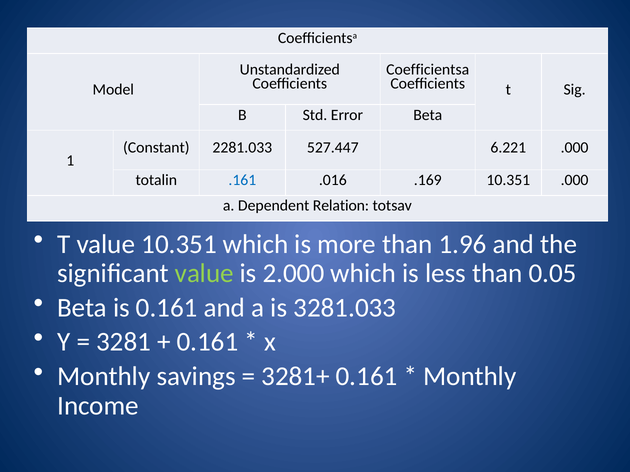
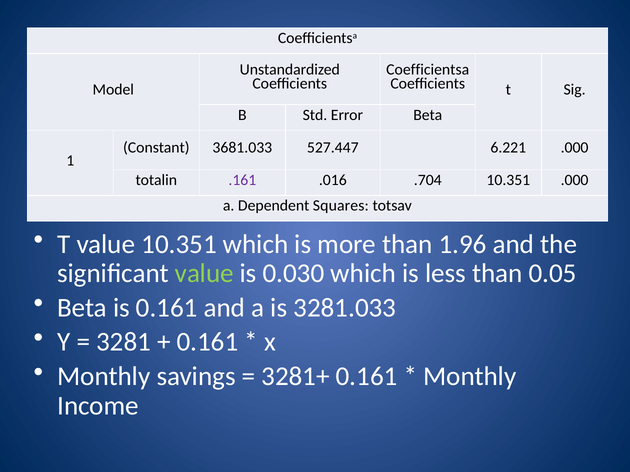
2281.033: 2281.033 -> 3681.033
.161 colour: blue -> purple
.169: .169 -> .704
Relation: Relation -> Squares
2.000: 2.000 -> 0.030
